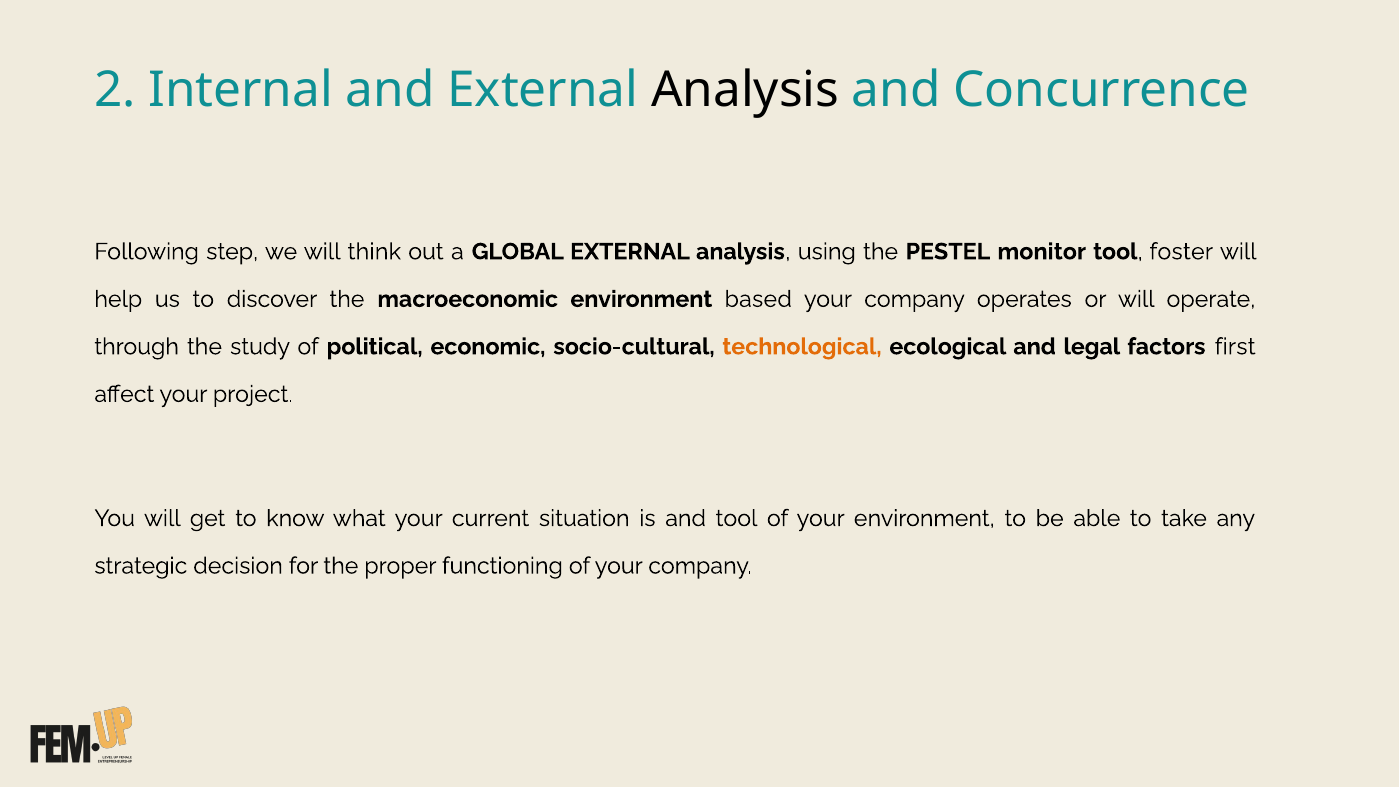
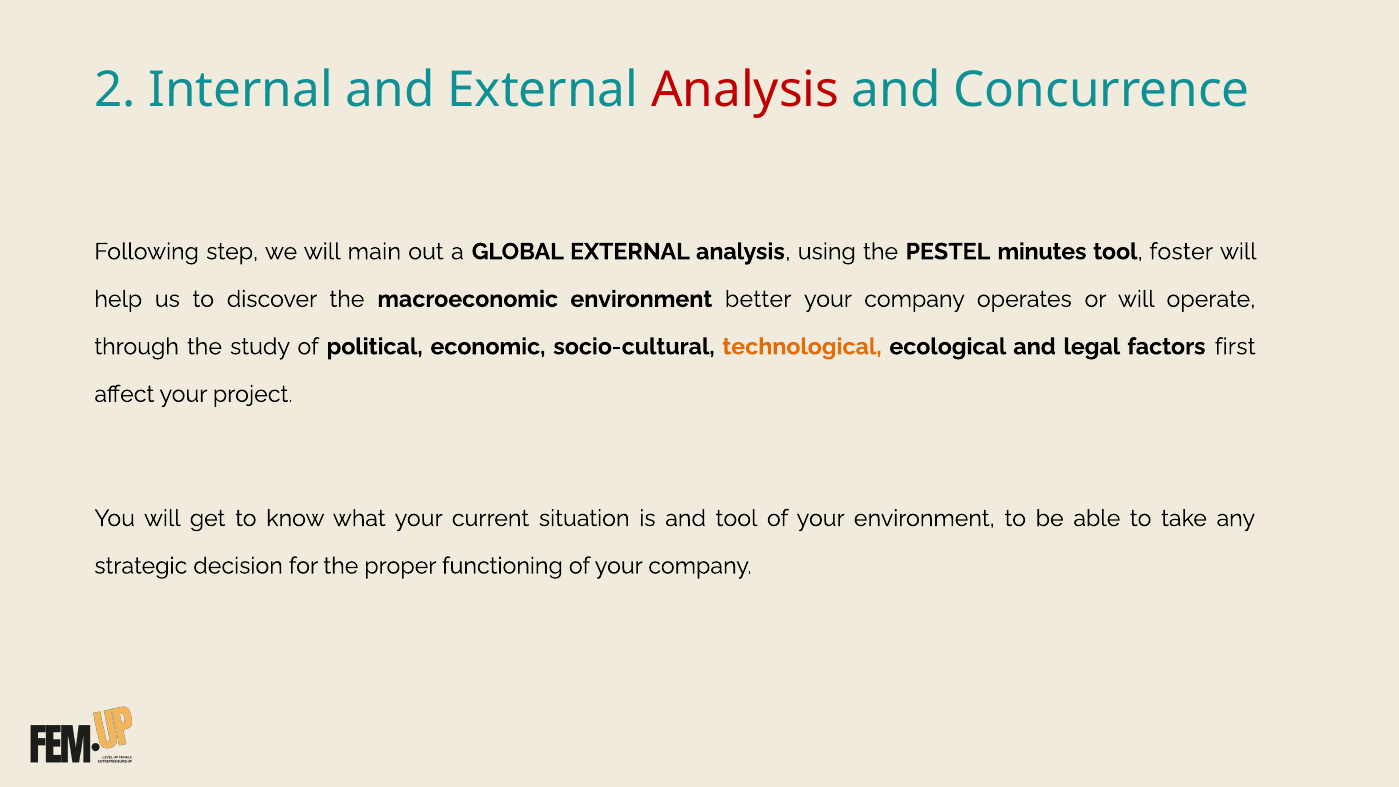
Analysis at (745, 90) colour: black -> red
think: think -> main
monitor: monitor -> minutes
based: based -> better
